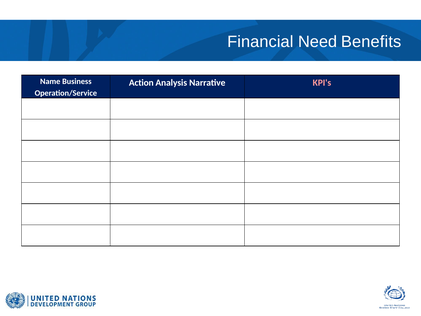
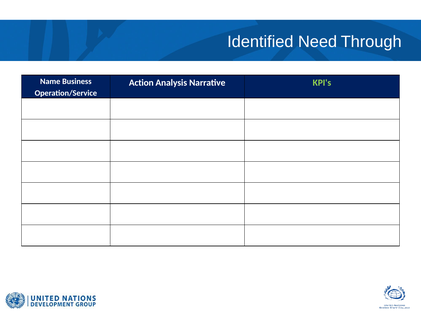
Financial: Financial -> Identified
Benefits: Benefits -> Through
KPI's colour: pink -> light green
